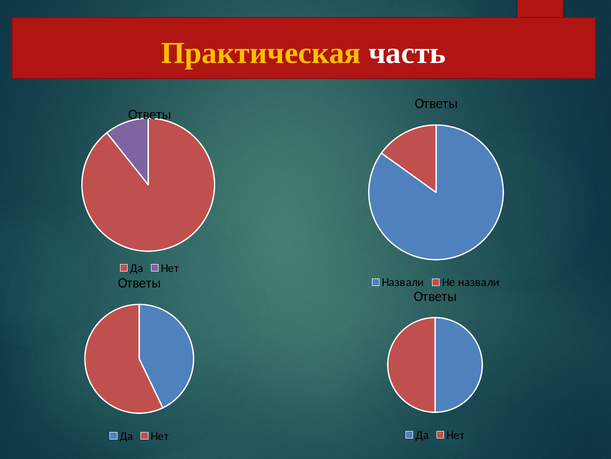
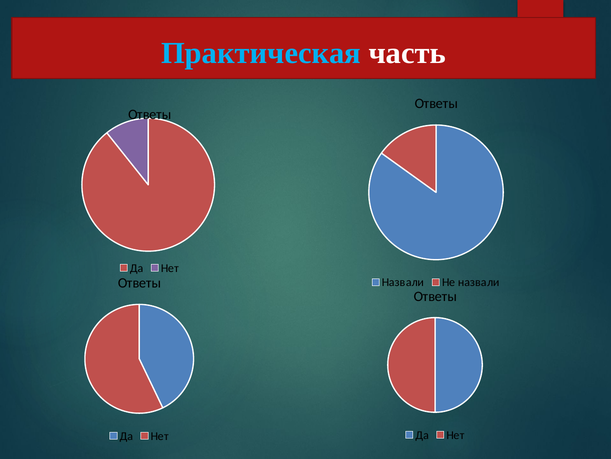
Практическая colour: yellow -> light blue
